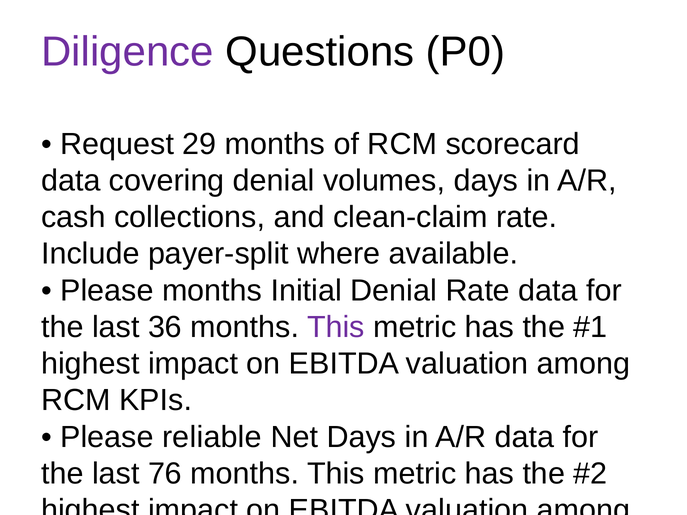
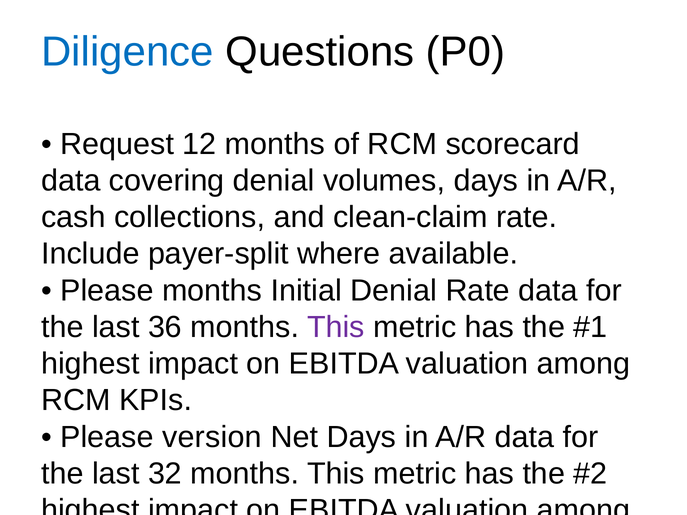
Diligence colour: purple -> blue
29: 29 -> 12
reliable: reliable -> version
76: 76 -> 32
